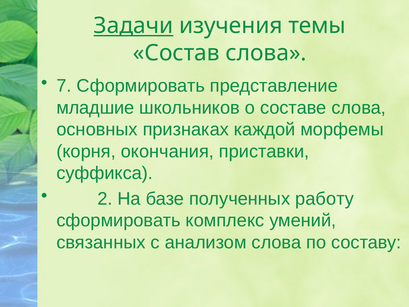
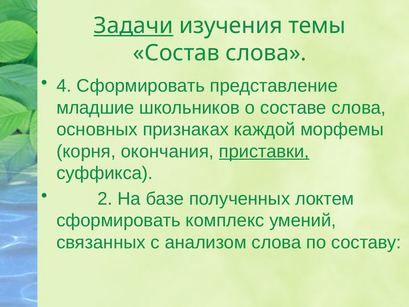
7: 7 -> 4
приставки underline: none -> present
работу: работу -> локтем
